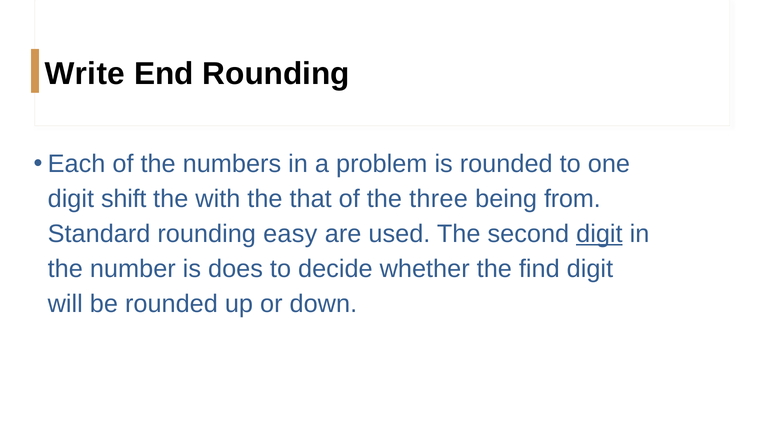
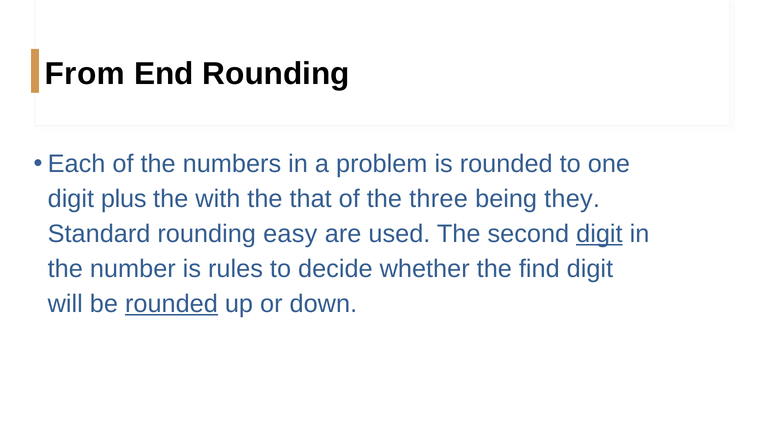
Write: Write -> From
shift: shift -> plus
from: from -> they
does: does -> rules
rounded at (171, 304) underline: none -> present
